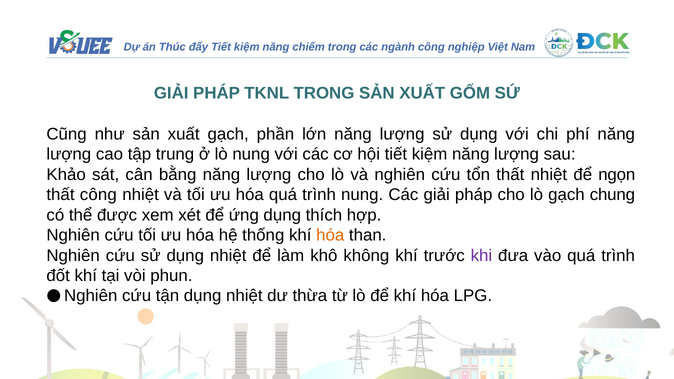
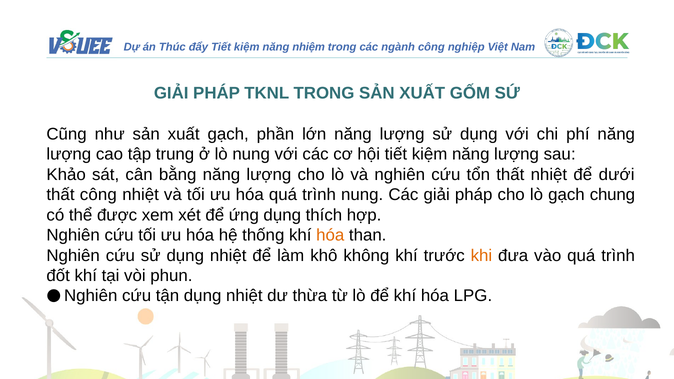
chiếm: chiếm -> nhiệm
ngọn: ngọn -> dưới
khi colour: purple -> orange
